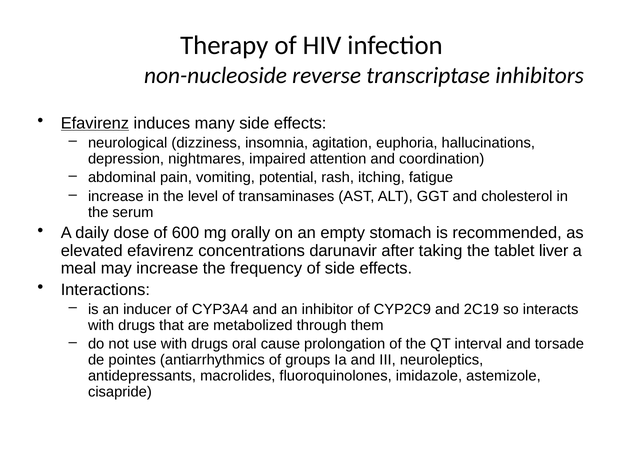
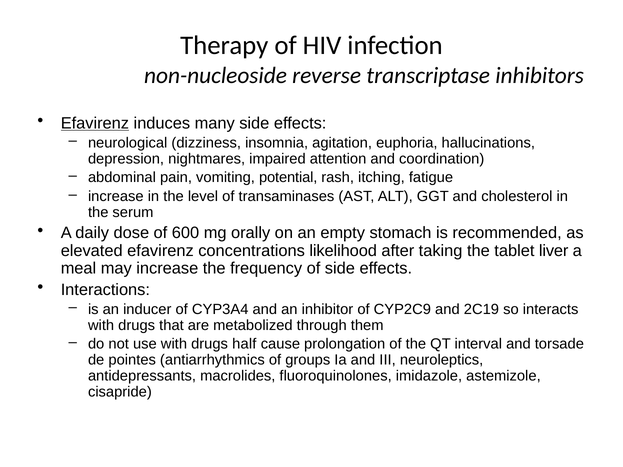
darunavir: darunavir -> likelihood
oral: oral -> half
